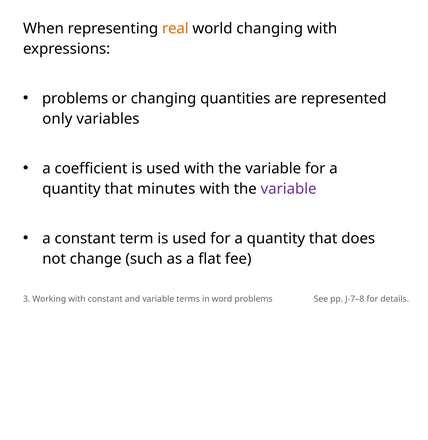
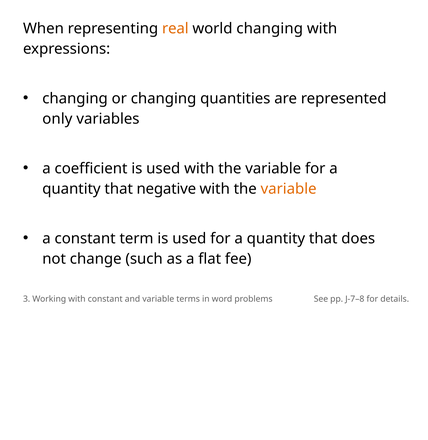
problems at (75, 99): problems -> changing
minutes: minutes -> negative
variable at (289, 189) colour: purple -> orange
